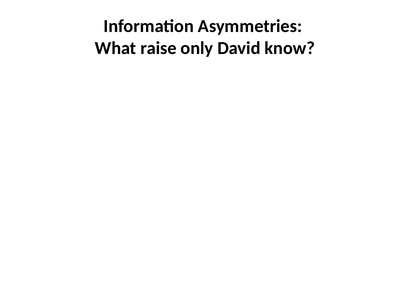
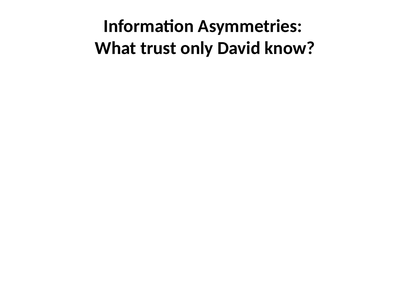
raise: raise -> trust
